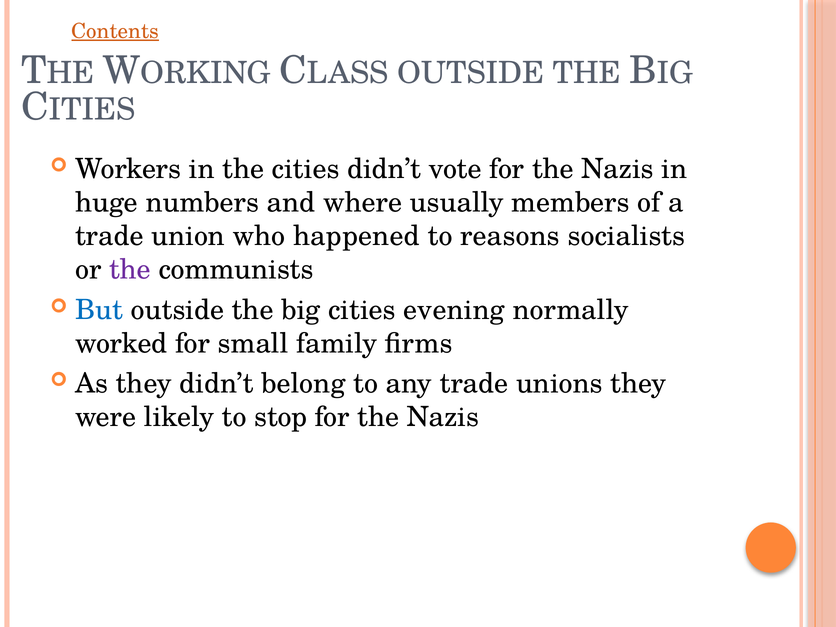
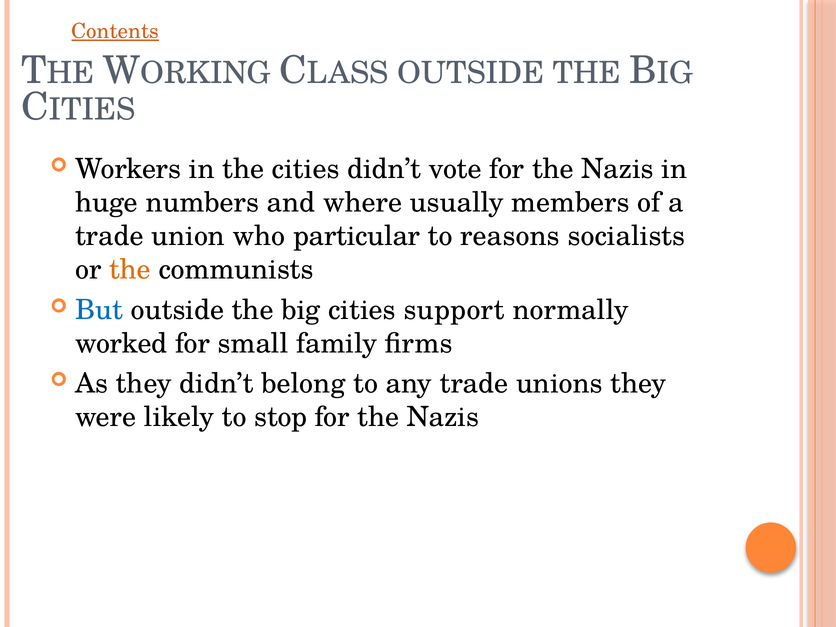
happened: happened -> particular
the at (130, 269) colour: purple -> orange
evening: evening -> support
